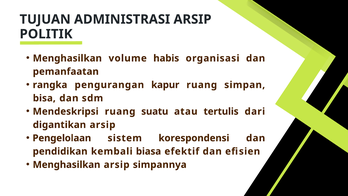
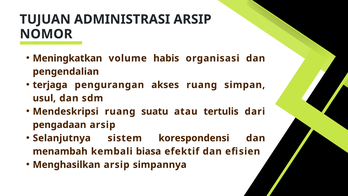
POLITIK: POLITIK -> NOMOR
Menghasilkan at (67, 58): Menghasilkan -> Meningkatkan
pemanfaatan: pemanfaatan -> pengendalian
rangka: rangka -> terjaga
kapur: kapur -> akses
bisa: bisa -> usul
digantikan: digantikan -> pengadaan
Pengelolaan: Pengelolaan -> Selanjutnya
pendidikan: pendidikan -> menambah
